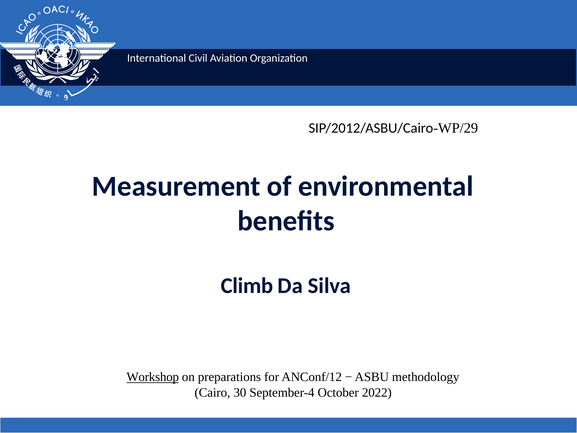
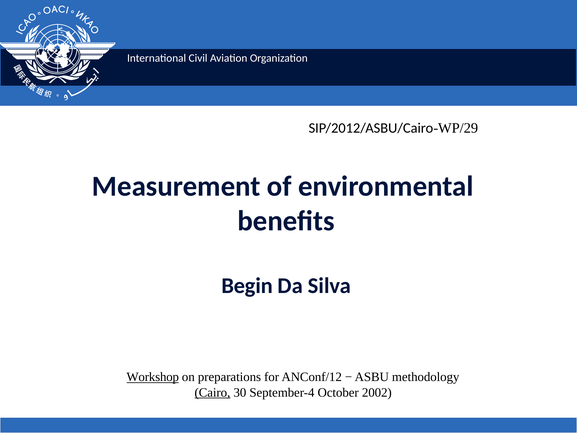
Climb: Climb -> Begin
Cairo underline: none -> present
2022: 2022 -> 2002
